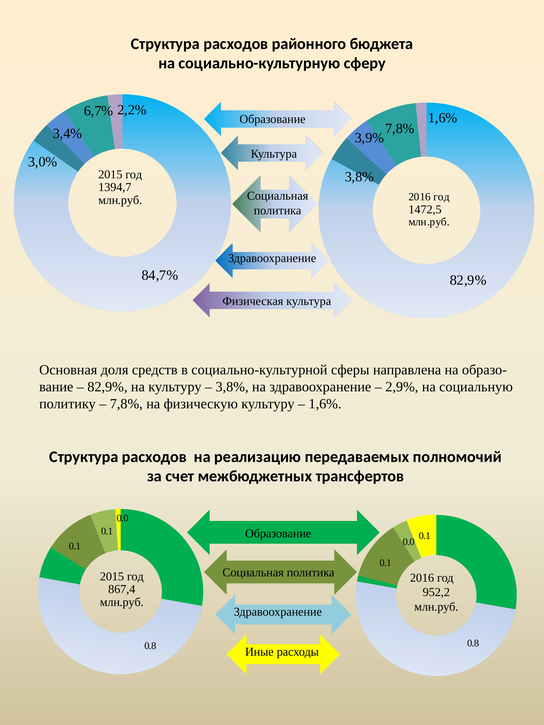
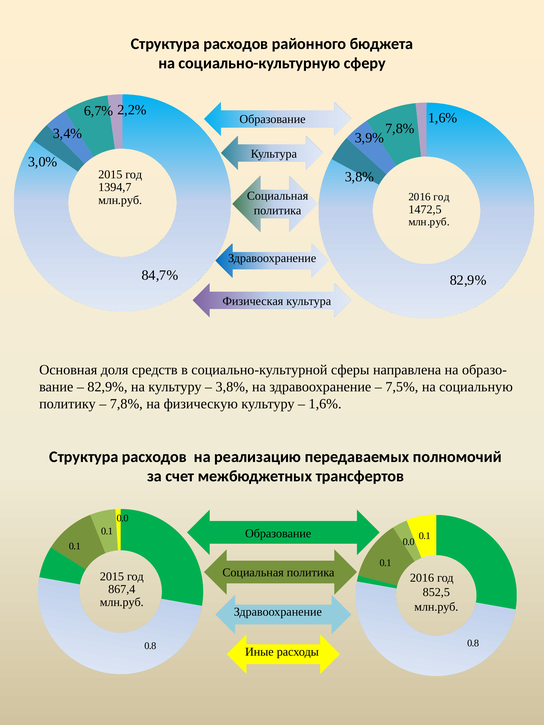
2,9%: 2,9% -> 7,5%
952,2: 952,2 -> 852,5
